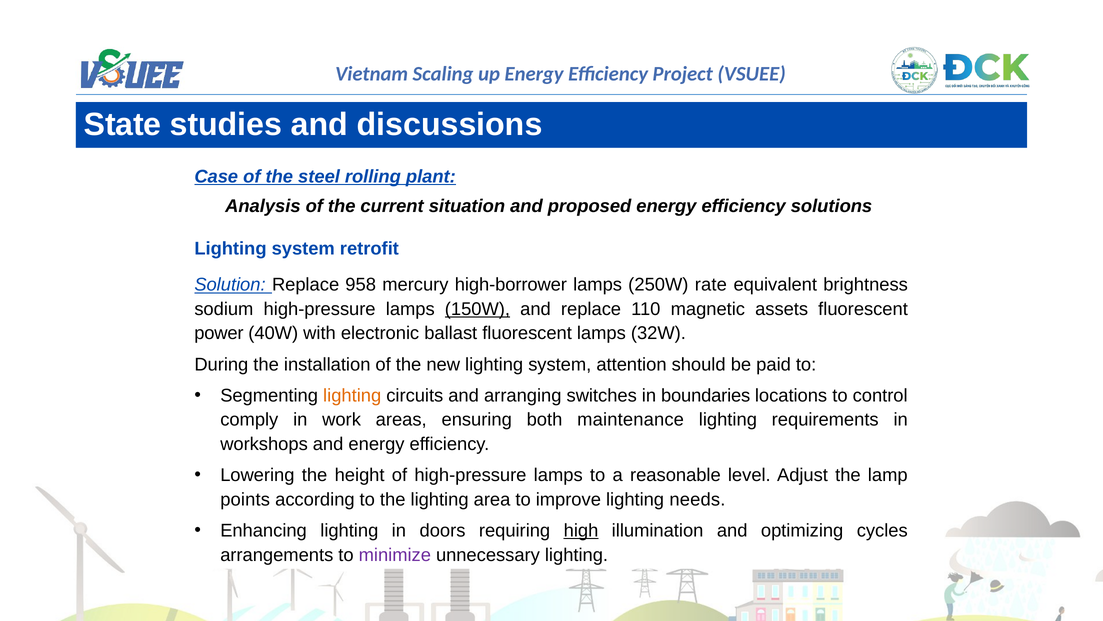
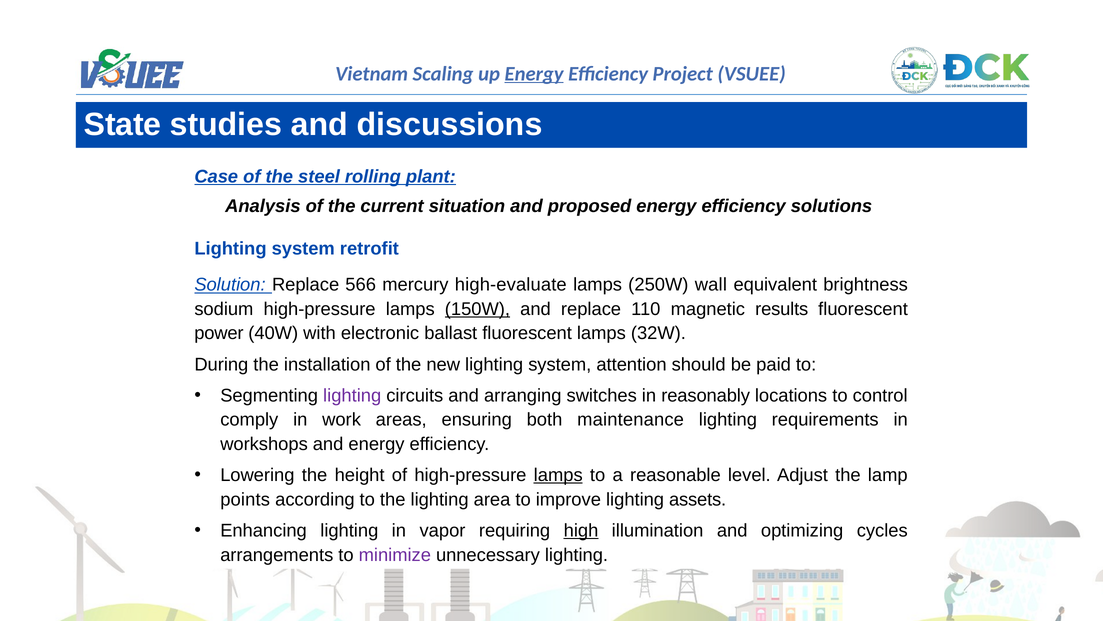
Energy at (534, 74) underline: none -> present
958: 958 -> 566
high-borrower: high-borrower -> high-evaluate
rate: rate -> wall
assets: assets -> results
lighting at (352, 395) colour: orange -> purple
boundaries: boundaries -> reasonably
lamps at (558, 475) underline: none -> present
needs: needs -> assets
doors: doors -> vapor
